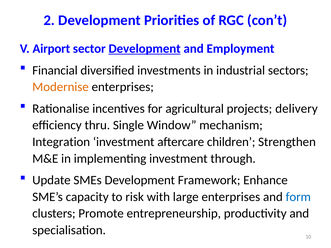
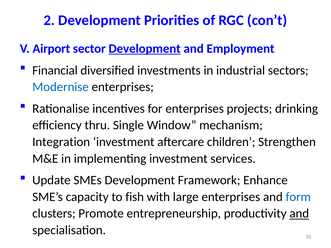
Modernise colour: orange -> blue
for agricultural: agricultural -> enterprises
delivery: delivery -> drinking
through: through -> services
risk: risk -> fish
and at (299, 214) underline: none -> present
